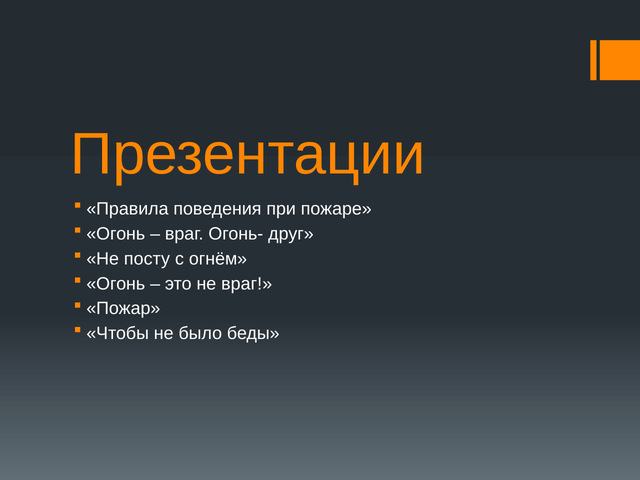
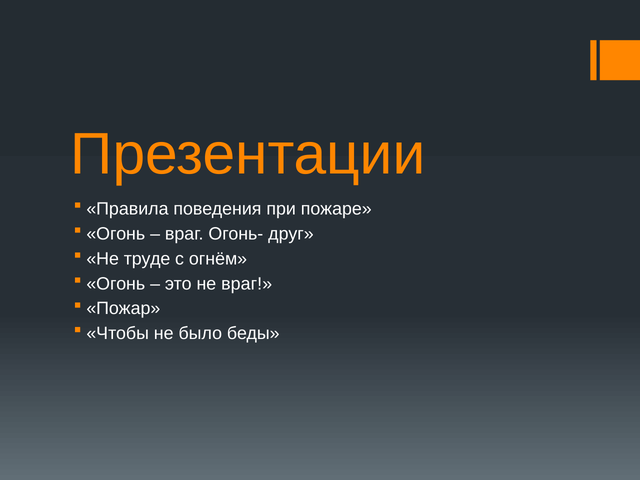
посту: посту -> труде
